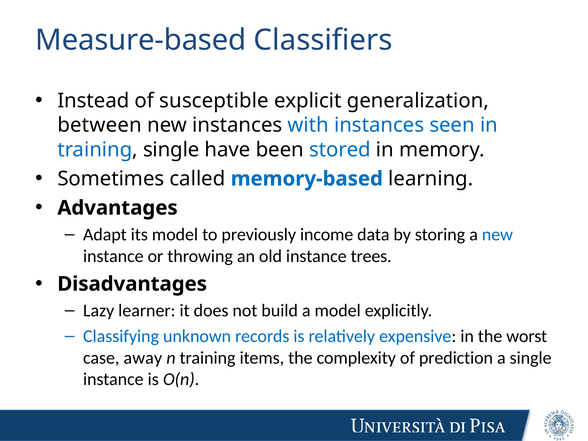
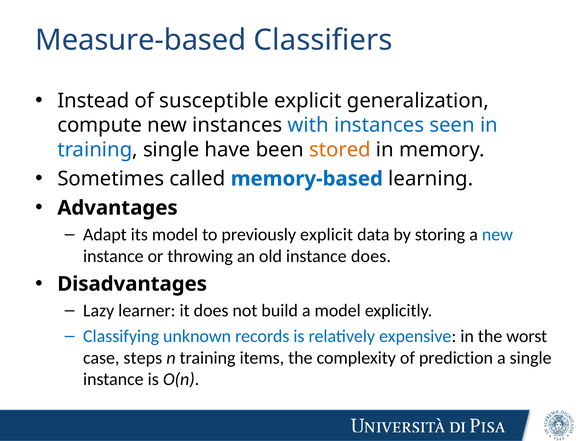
between: between -> compute
stored colour: blue -> orange
previously income: income -> explicit
instance trees: trees -> does
away: away -> steps
